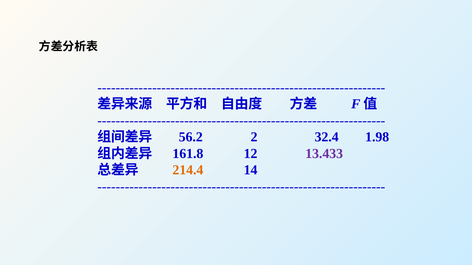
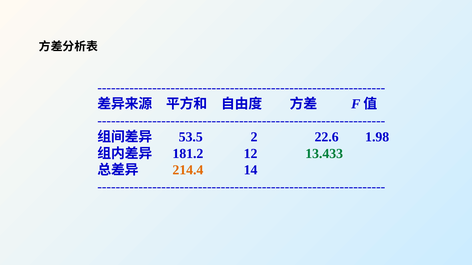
56.2: 56.2 -> 53.5
32.4: 32.4 -> 22.6
161.8: 161.8 -> 181.2
13.433 colour: purple -> green
